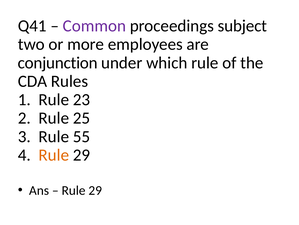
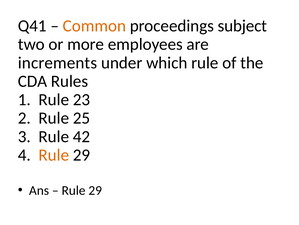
Common colour: purple -> orange
conjunction: conjunction -> increments
55: 55 -> 42
